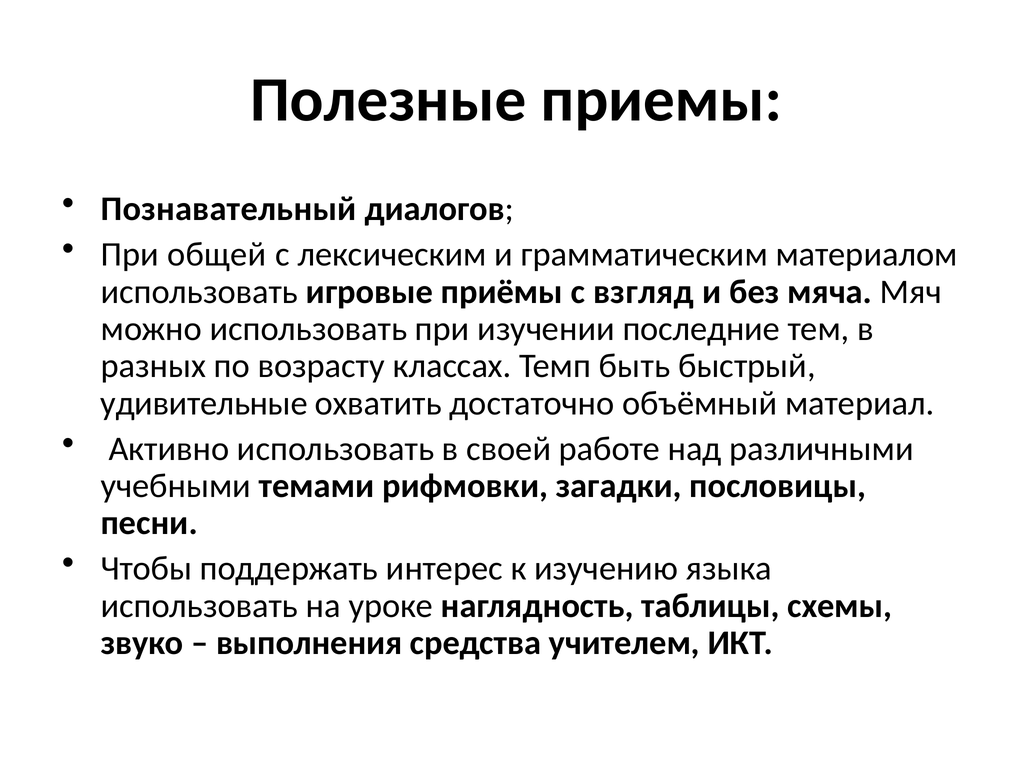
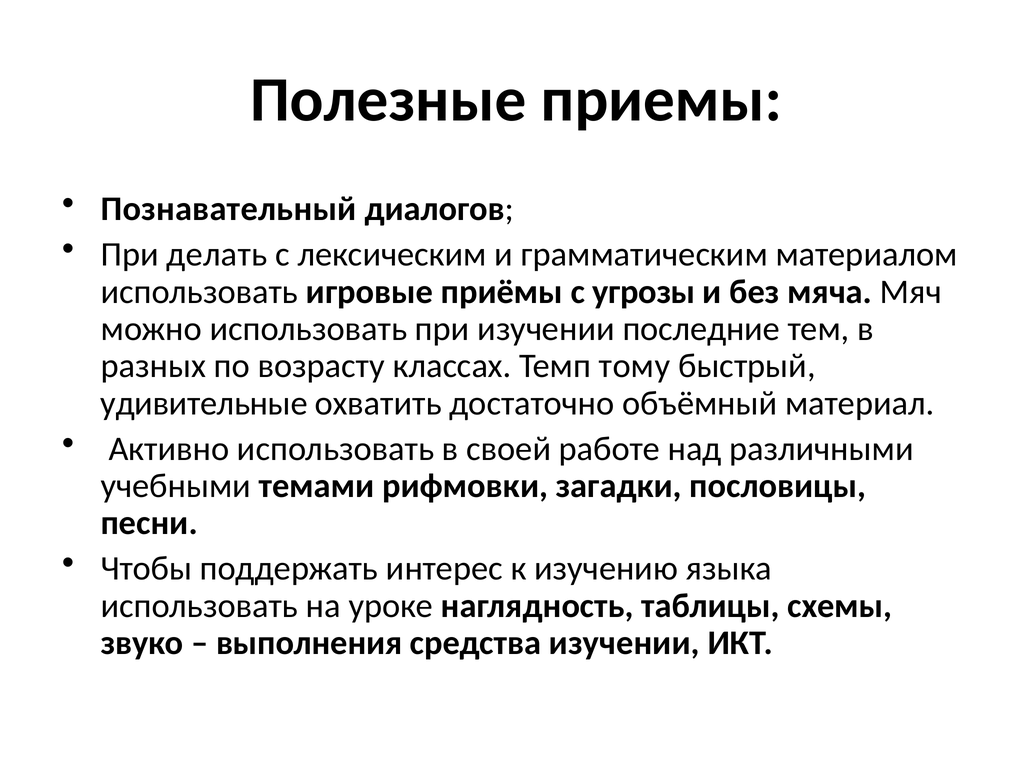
общей: общей -> делать
взгляд: взгляд -> угрозы
быть: быть -> тому
средства учителем: учителем -> изучении
